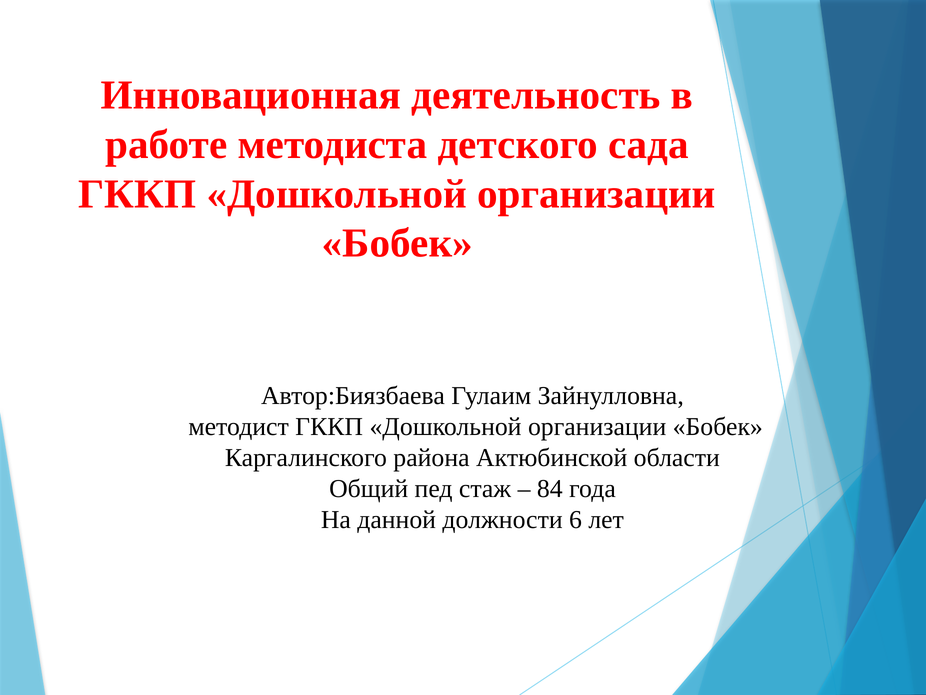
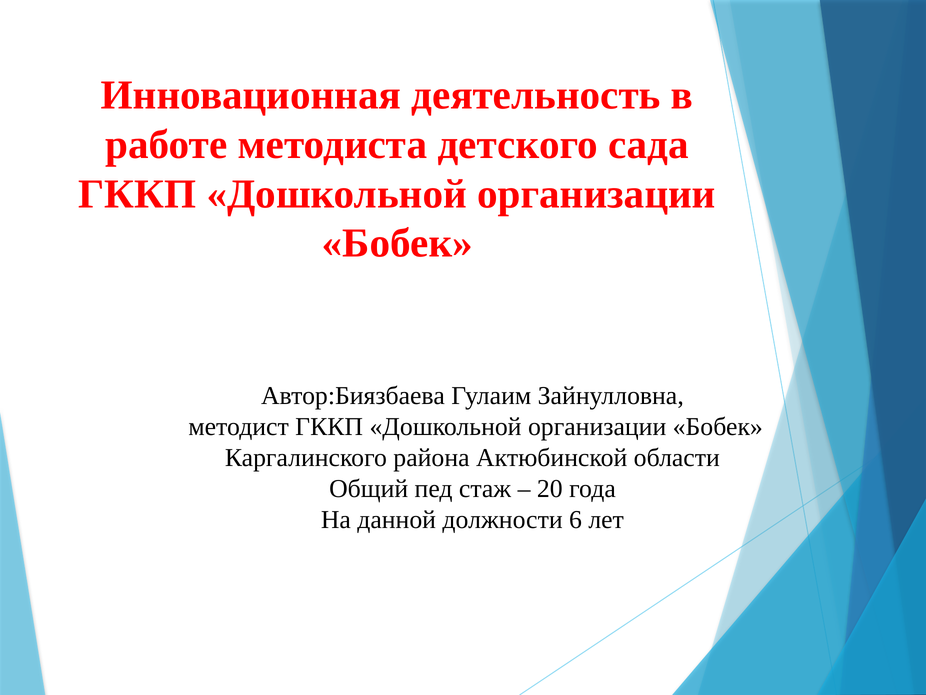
84: 84 -> 20
